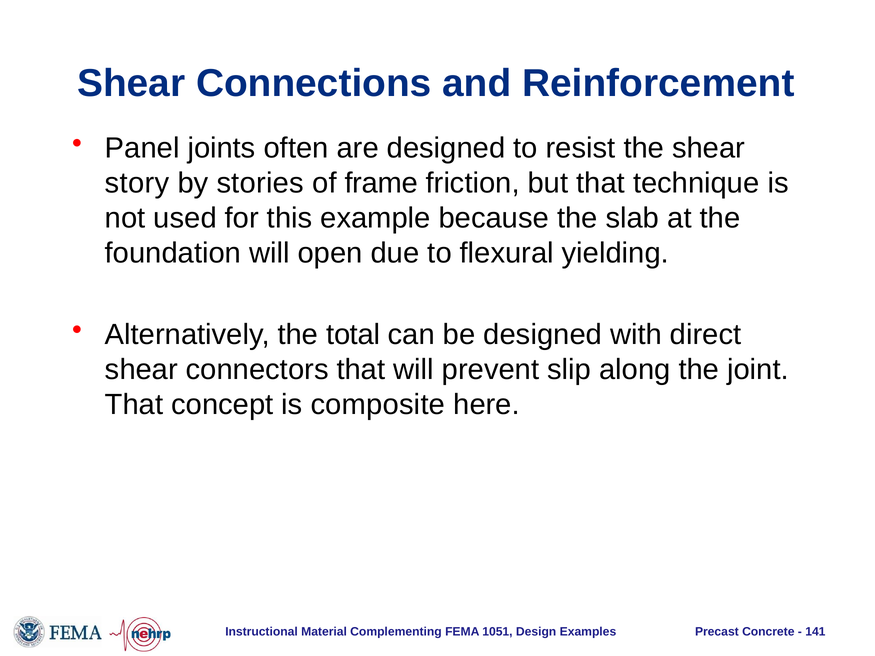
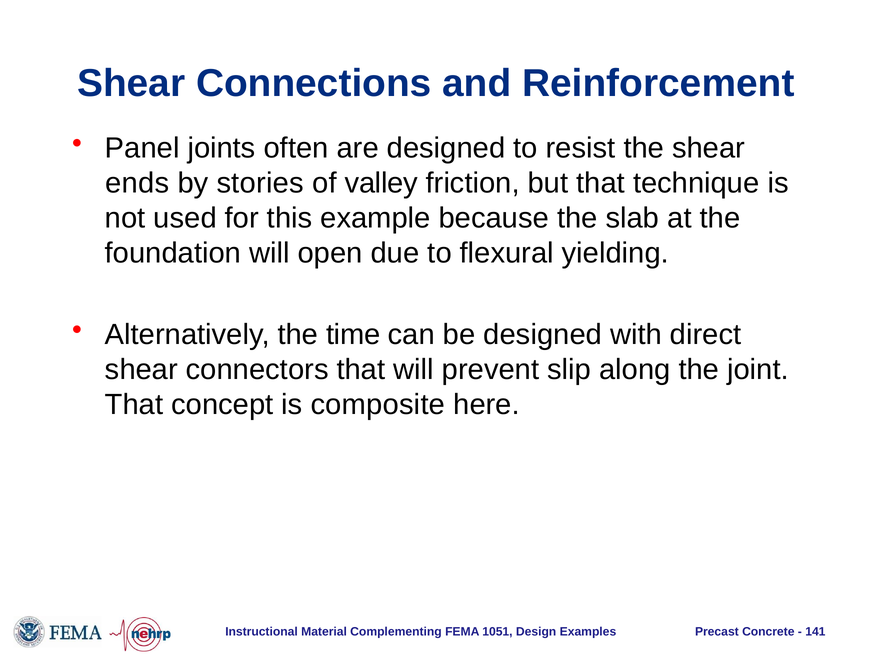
story: story -> ends
frame: frame -> valley
total: total -> time
